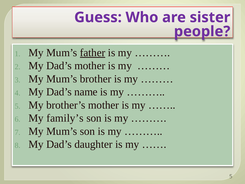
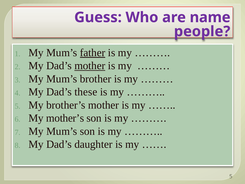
sister: sister -> name
mother at (90, 66) underline: none -> present
name: name -> these
family’s: family’s -> mother’s
